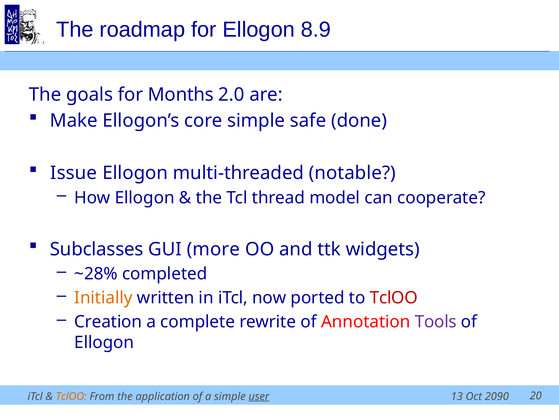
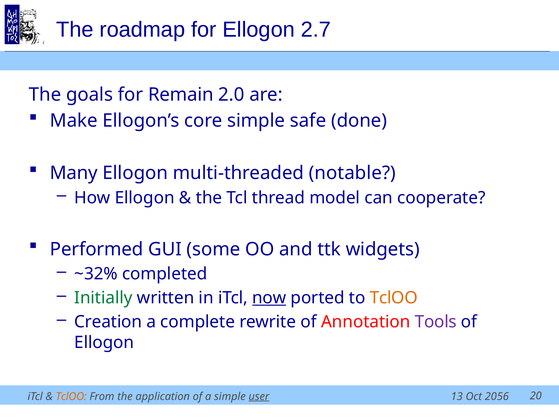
8.9: 8.9 -> 2.7
Months: Months -> Remain
Issue: Issue -> Many
Subclasses: Subclasses -> Performed
more: more -> some
~28%: ~28% -> ~32%
Initially colour: orange -> green
now underline: none -> present
TclOO at (394, 297) colour: red -> orange
2090: 2090 -> 2056
